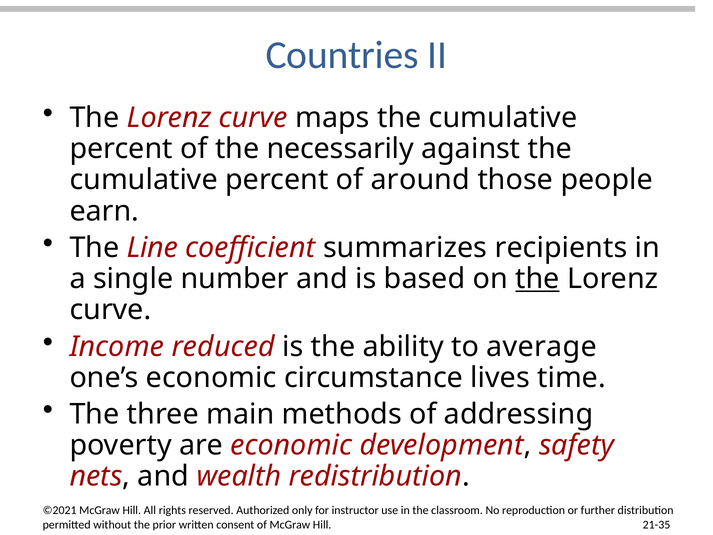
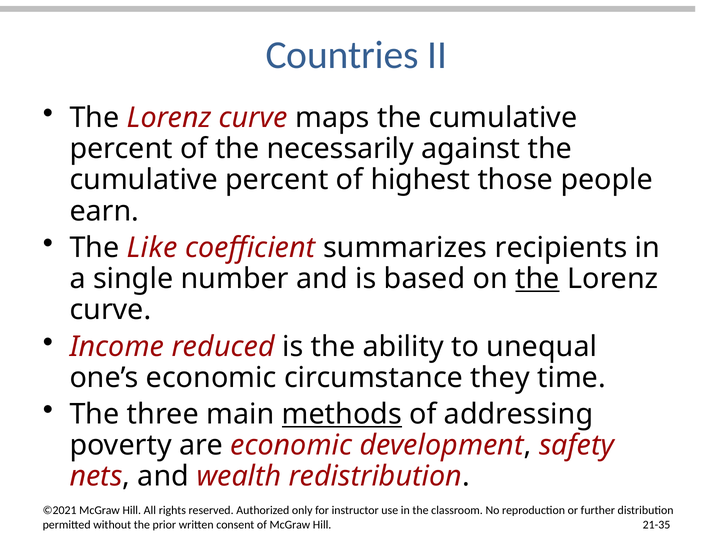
around: around -> highest
Line: Line -> Like
average: average -> unequal
lives: lives -> they
methods underline: none -> present
